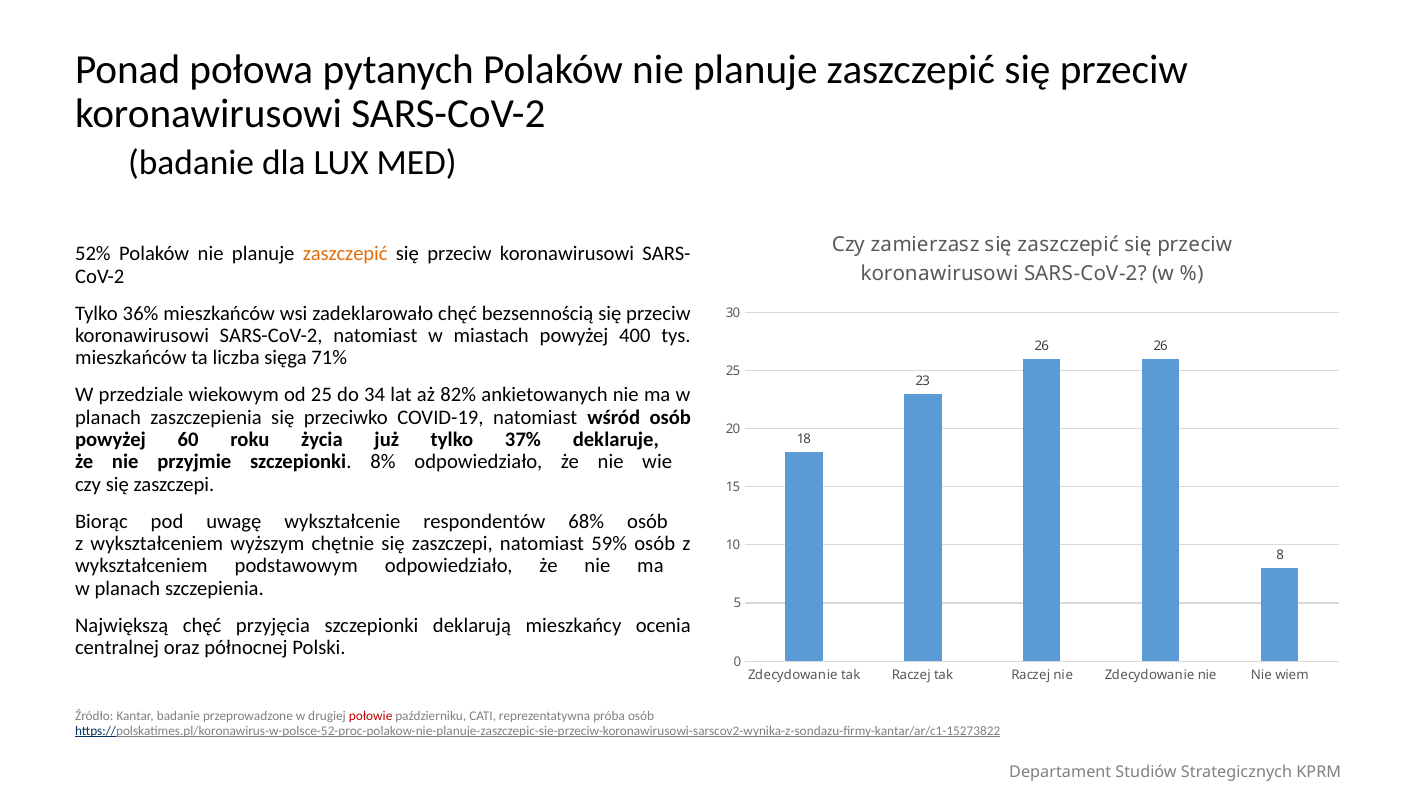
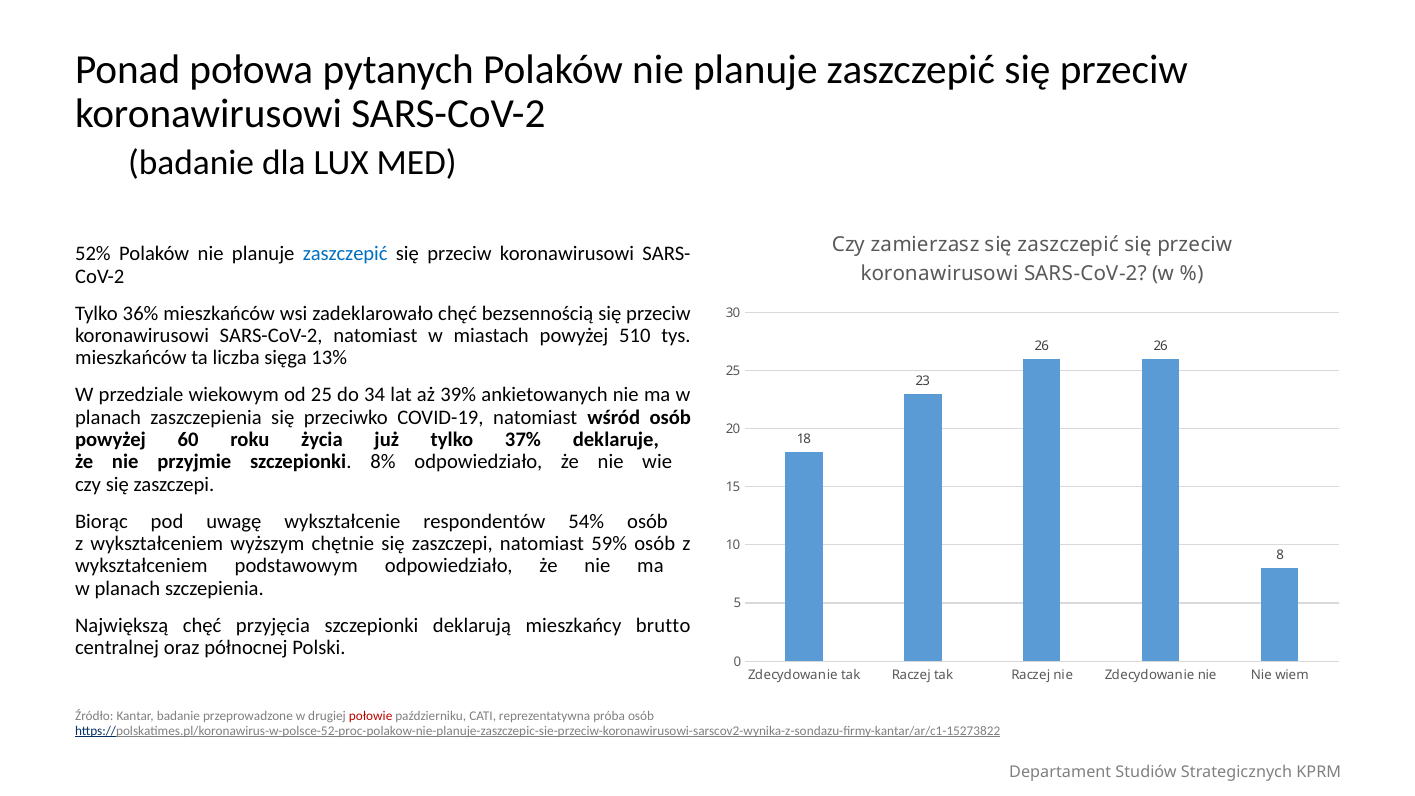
zaszczepić at (345, 254) colour: orange -> blue
400: 400 -> 510
71%: 71% -> 13%
82%: 82% -> 39%
68%: 68% -> 54%
ocenia: ocenia -> brutto
